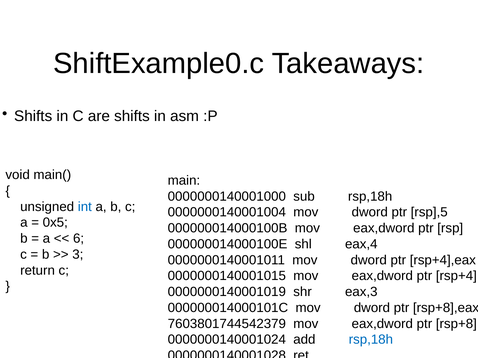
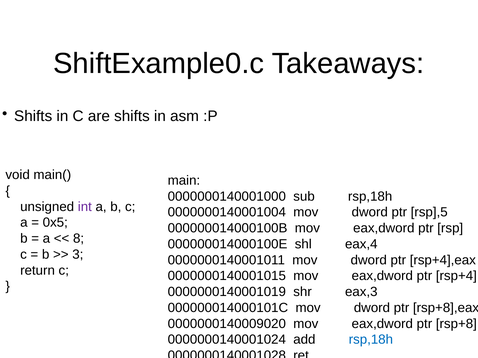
int colour: blue -> purple
6: 6 -> 8
7603801744542379: 7603801744542379 -> 0000000140009020
